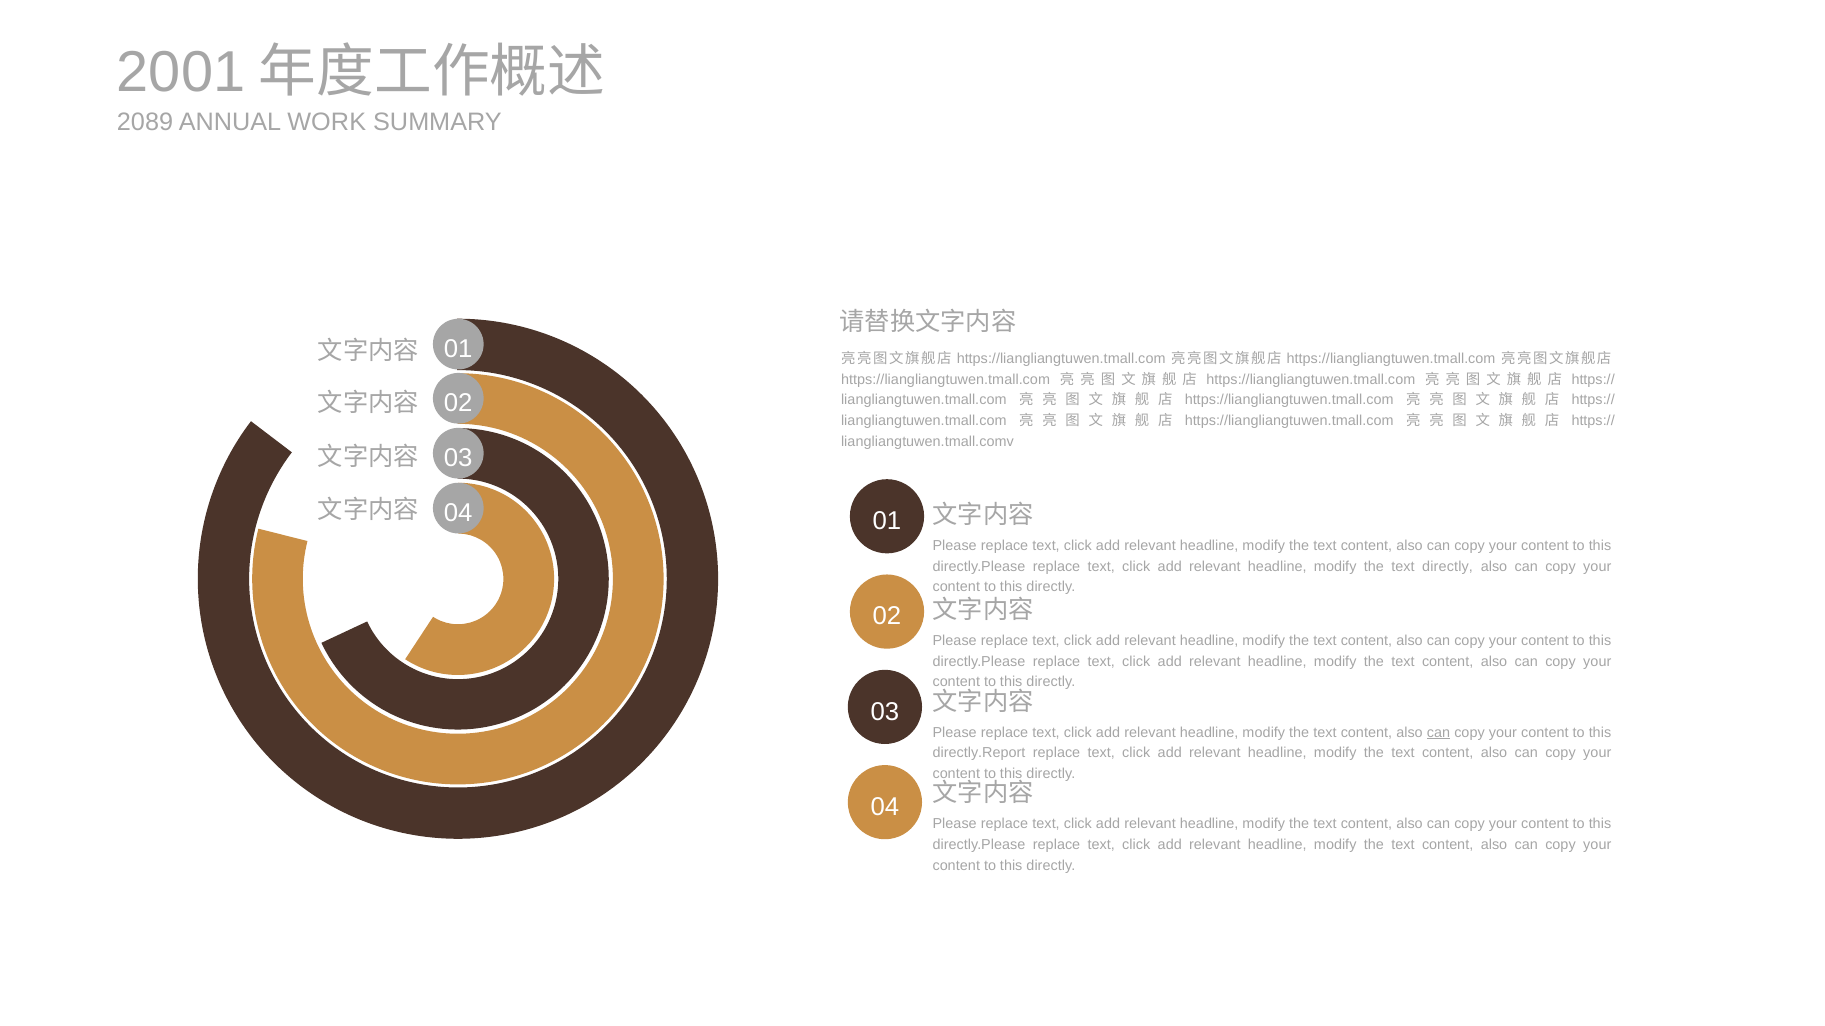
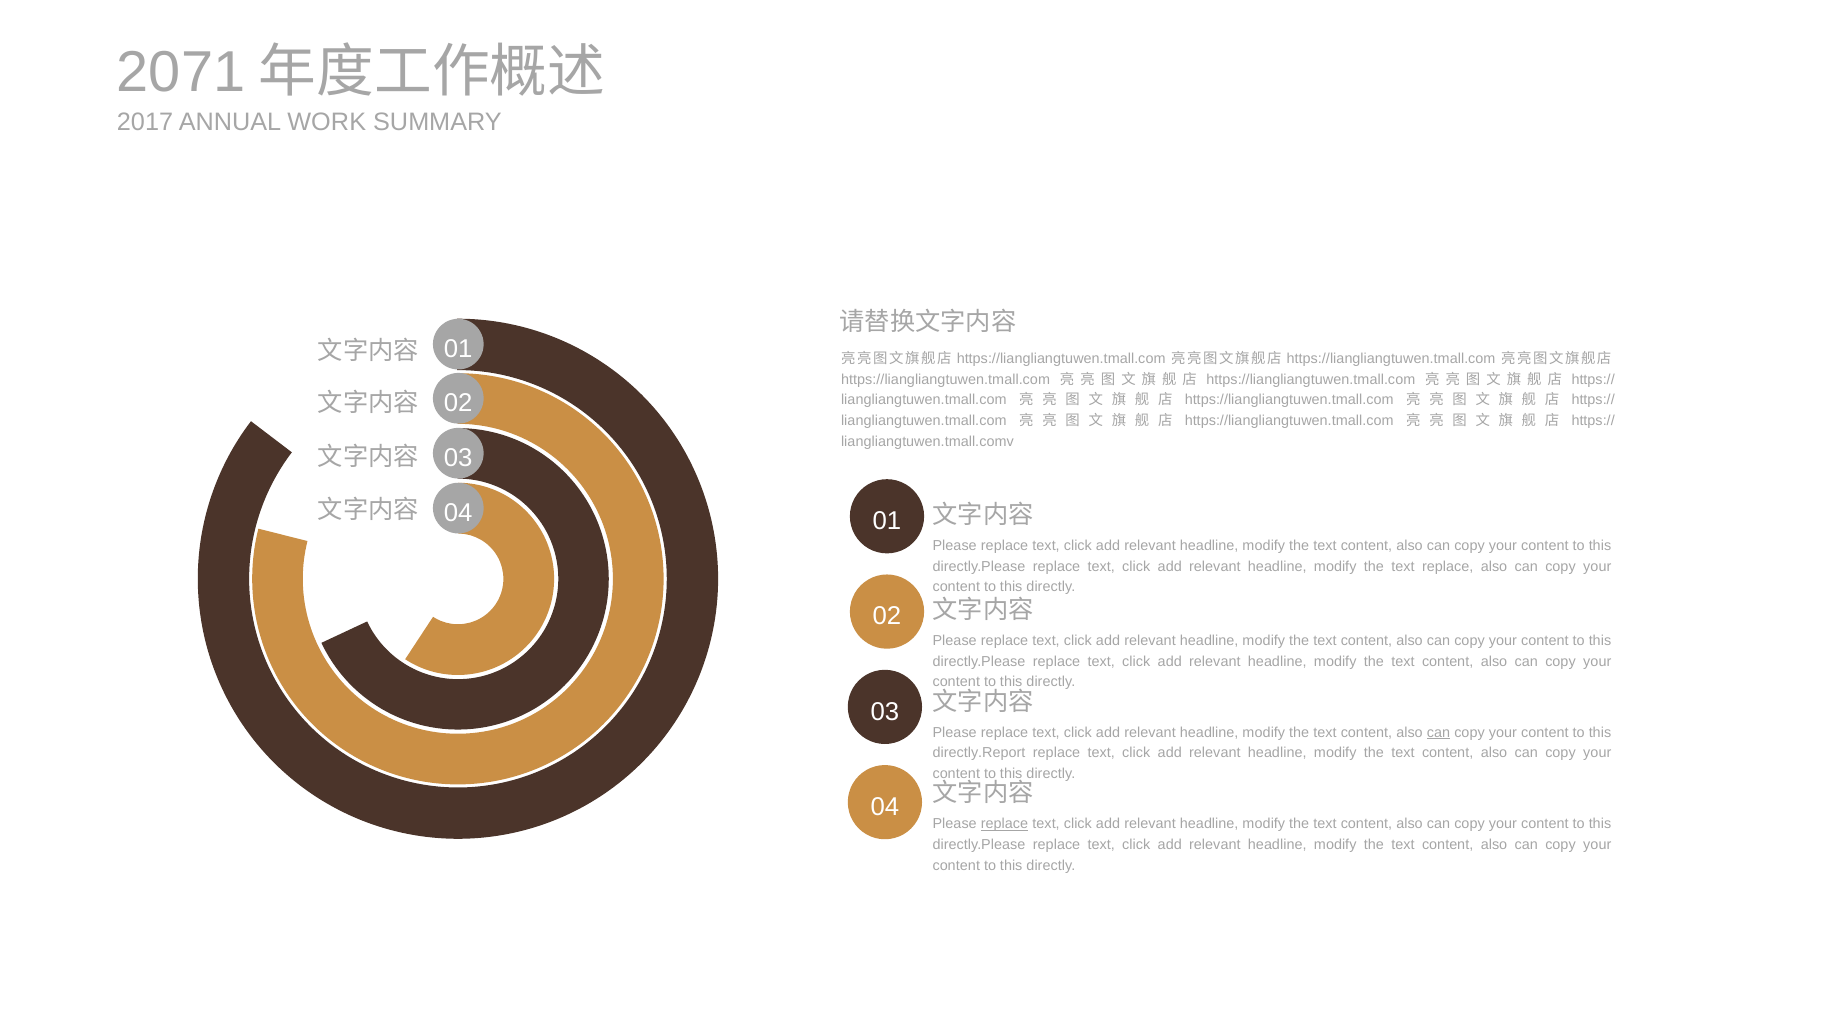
2001: 2001 -> 2071
2089: 2089 -> 2017
text directly: directly -> replace
replace at (1005, 824) underline: none -> present
